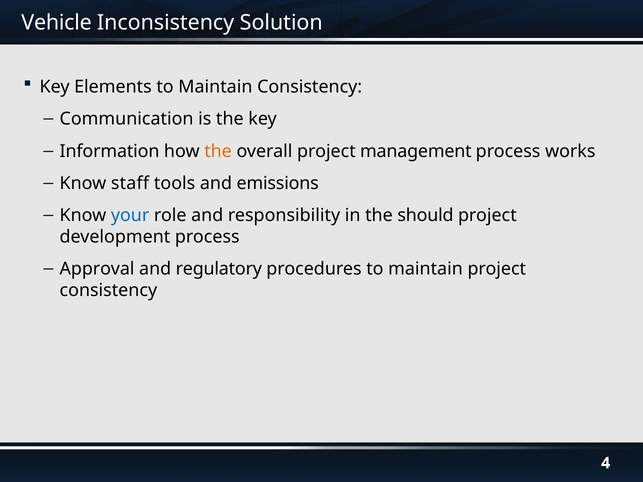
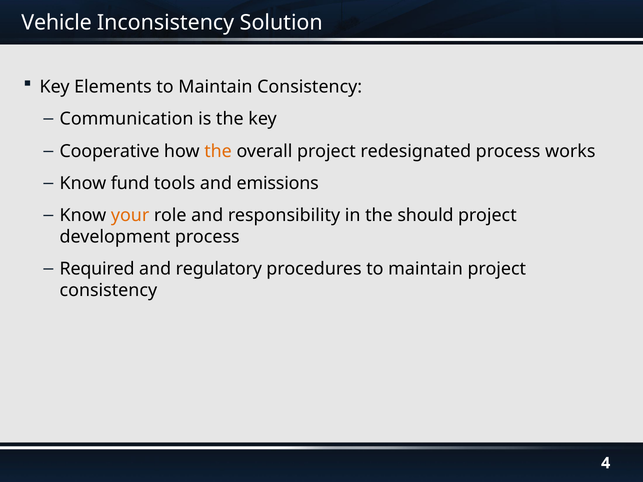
Information: Information -> Cooperative
management: management -> redesignated
staff: staff -> fund
your colour: blue -> orange
Approval: Approval -> Required
